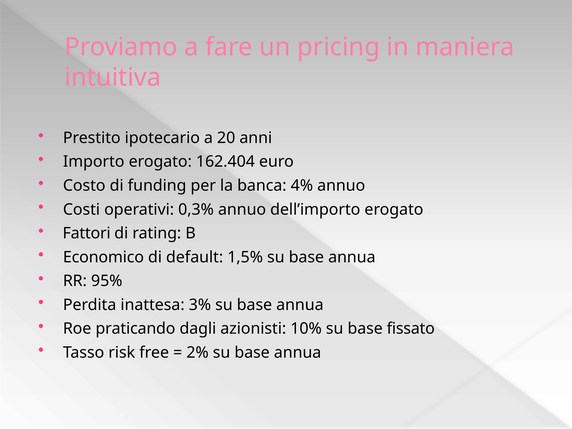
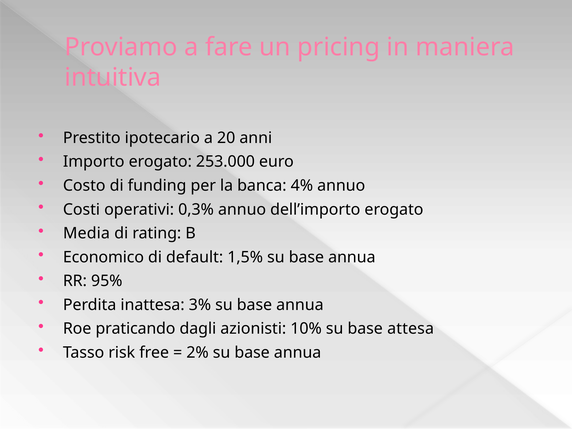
162.404: 162.404 -> 253.000
Fattori: Fattori -> Media
fissato: fissato -> attesa
